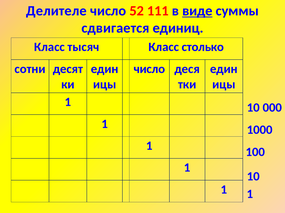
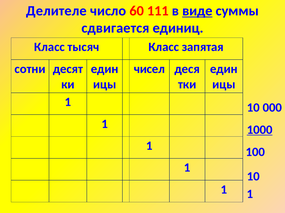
52: 52 -> 60
столько: столько -> запятая
число at (149, 69): число -> чисел
1000 underline: none -> present
